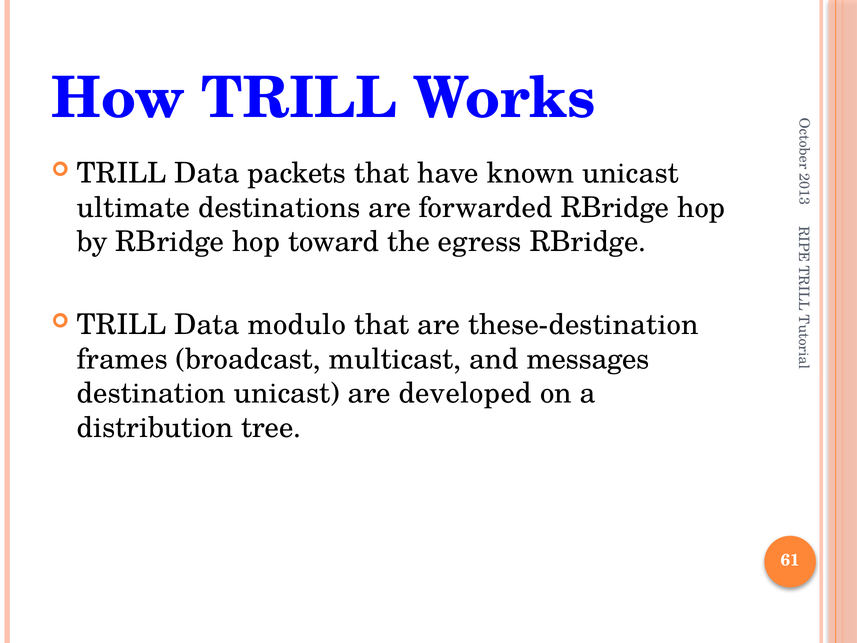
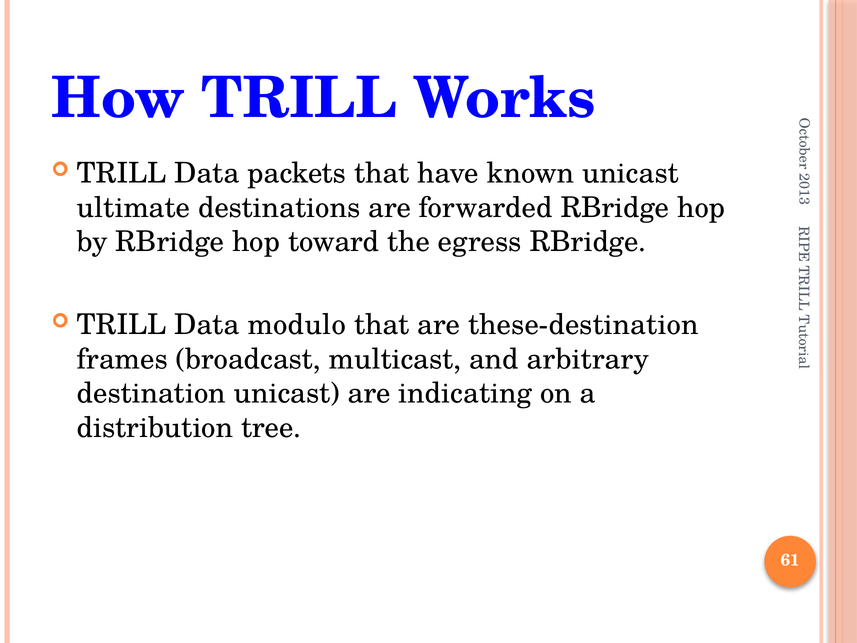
messages: messages -> arbitrary
developed: developed -> indicating
